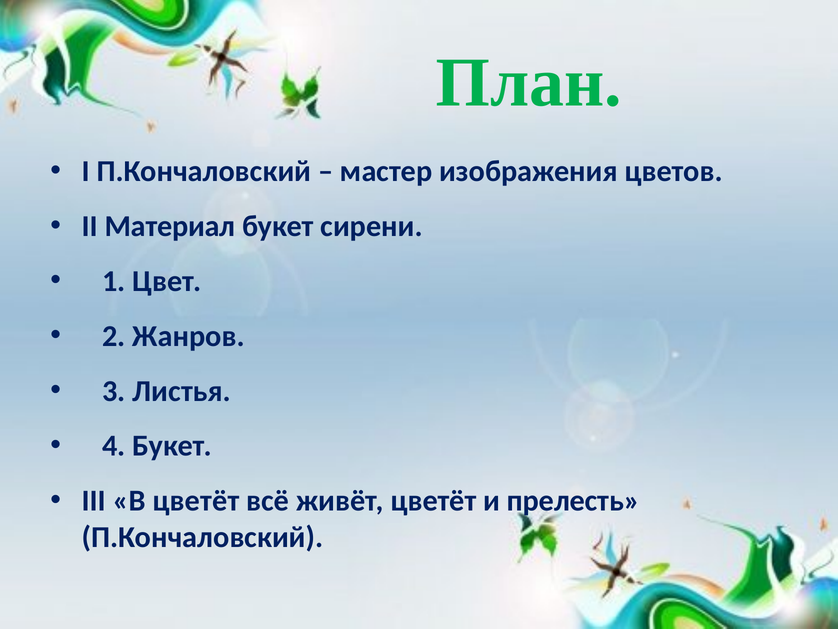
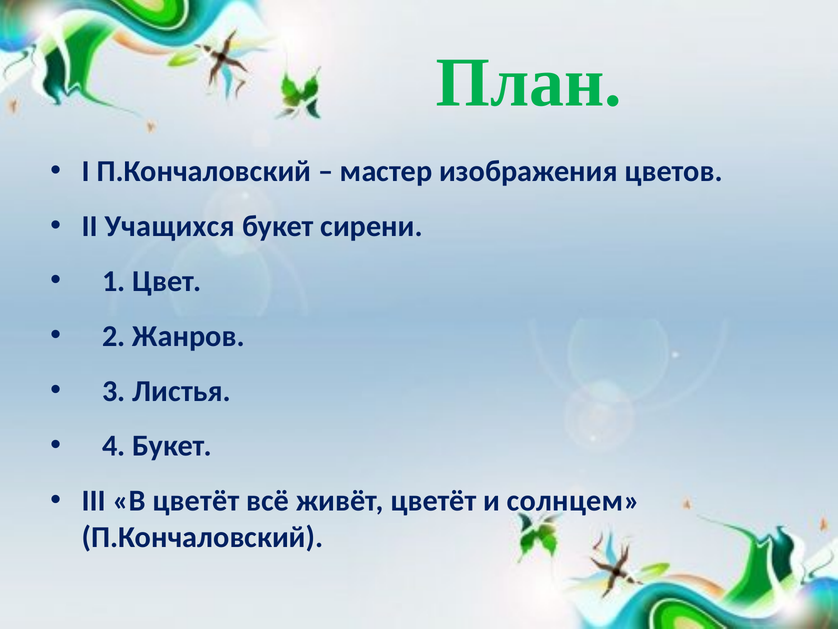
Материал: Материал -> Учащихся
прелесть: прелесть -> солнцем
